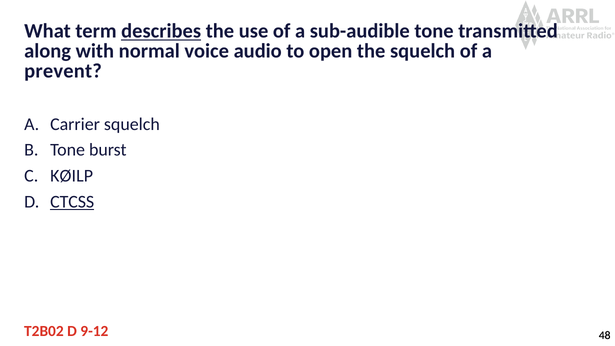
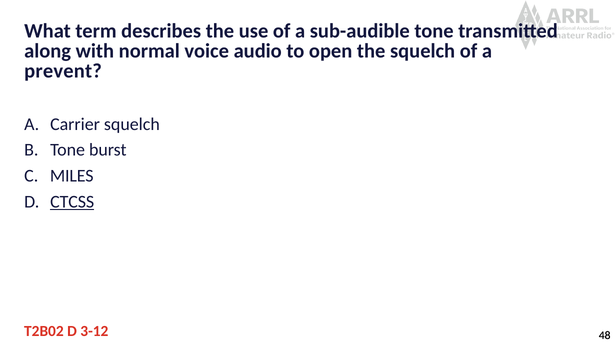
describes underline: present -> none
KØILP: KØILP -> MILES
9-12: 9-12 -> 3-12
